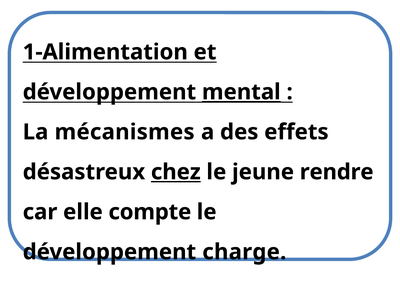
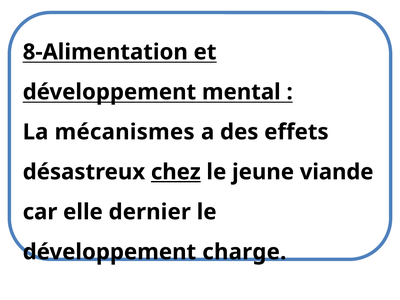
1-Alimentation: 1-Alimentation -> 8-Alimentation
mental underline: present -> none
rendre: rendre -> viande
compte: compte -> dernier
